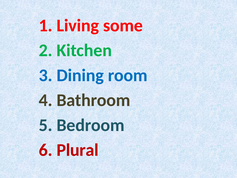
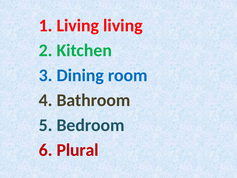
Living some: some -> living
